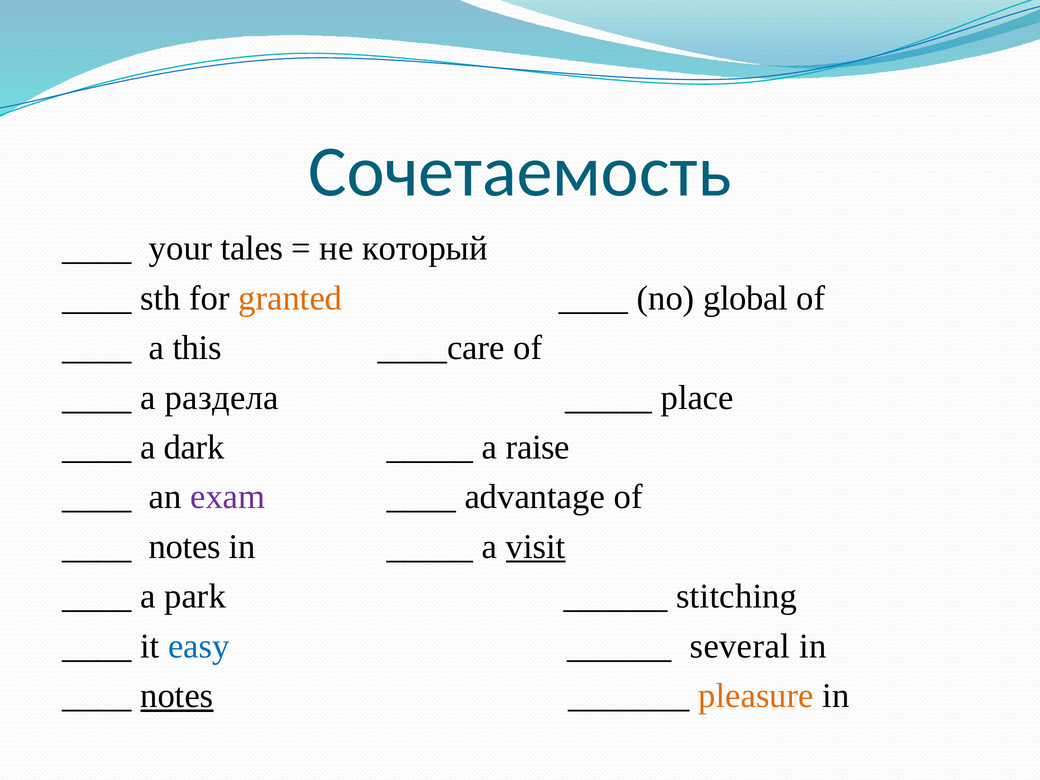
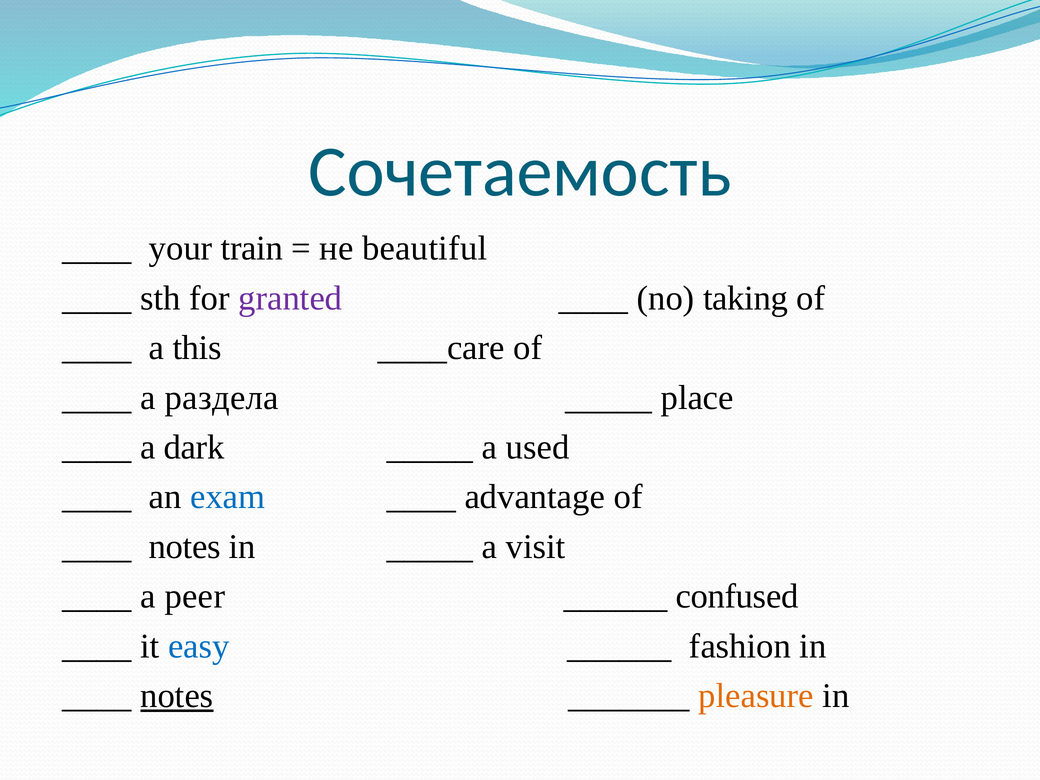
tales: tales -> train
который: который -> beautiful
granted colour: orange -> purple
global: global -> taking
raise: raise -> used
exam colour: purple -> blue
visit underline: present -> none
park: park -> peer
stitching: stitching -> confused
several: several -> fashion
